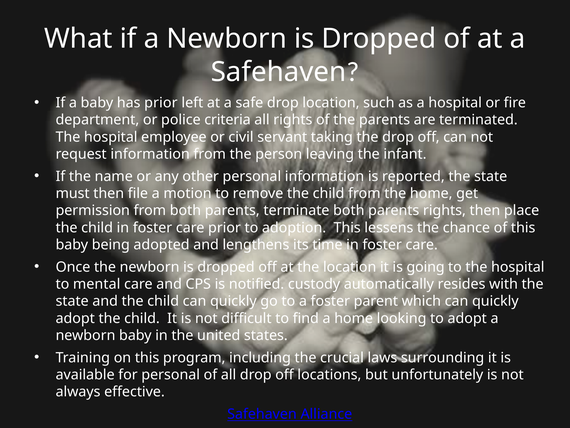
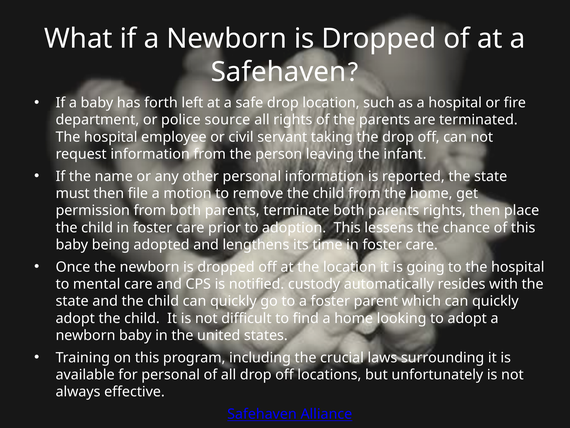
has prior: prior -> forth
criteria: criteria -> source
